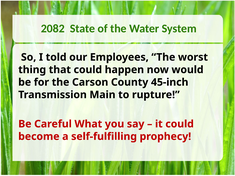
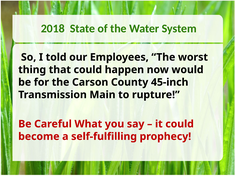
2082: 2082 -> 2018
